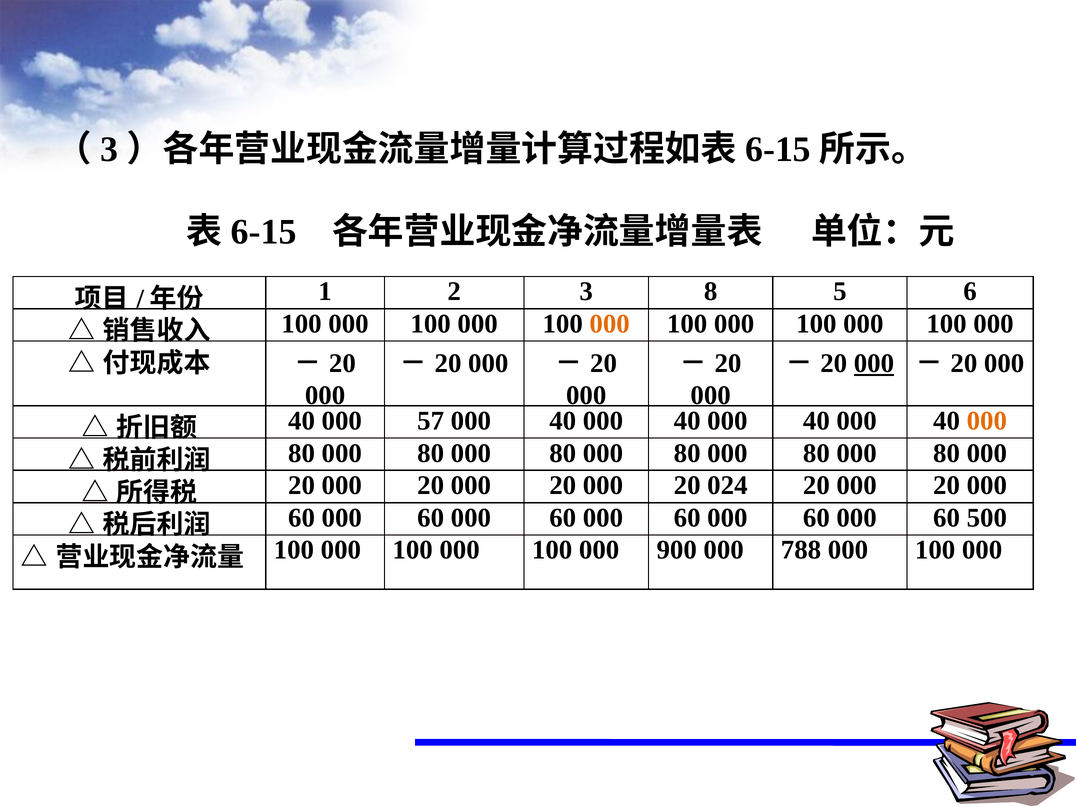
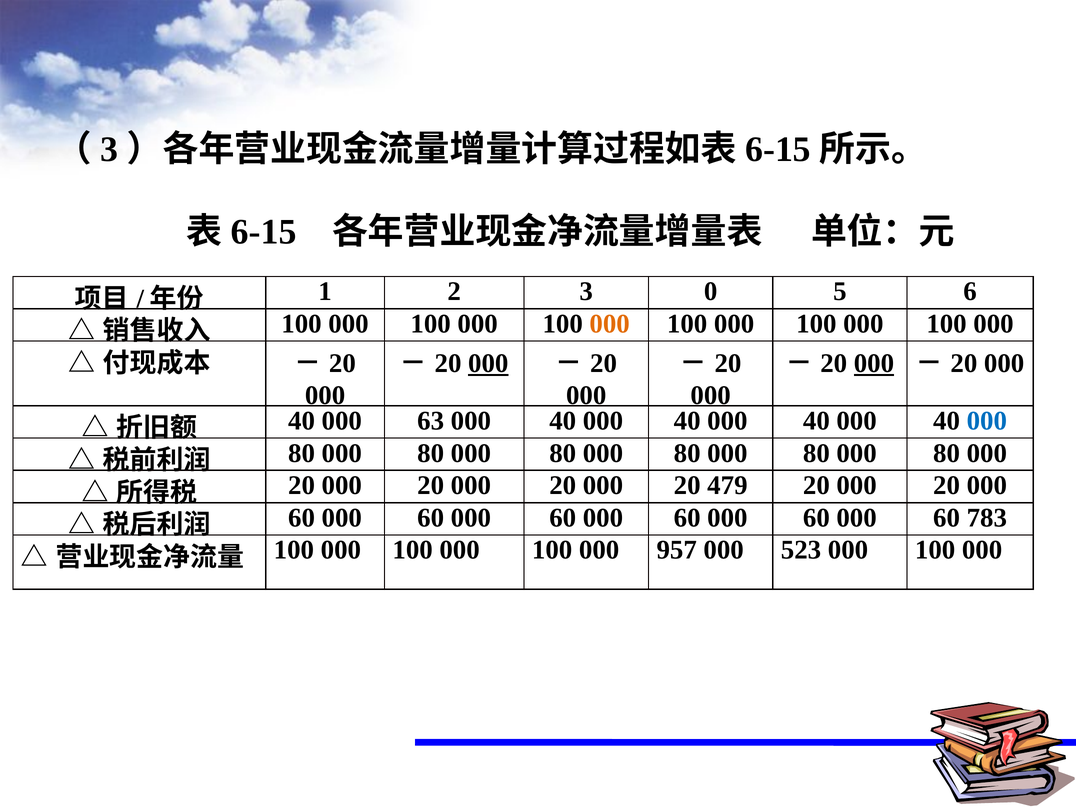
8: 8 -> 0
000 at (488, 363) underline: none -> present
57: 57 -> 63
000 at (987, 421) colour: orange -> blue
024: 024 -> 479
500: 500 -> 783
900: 900 -> 957
788: 788 -> 523
